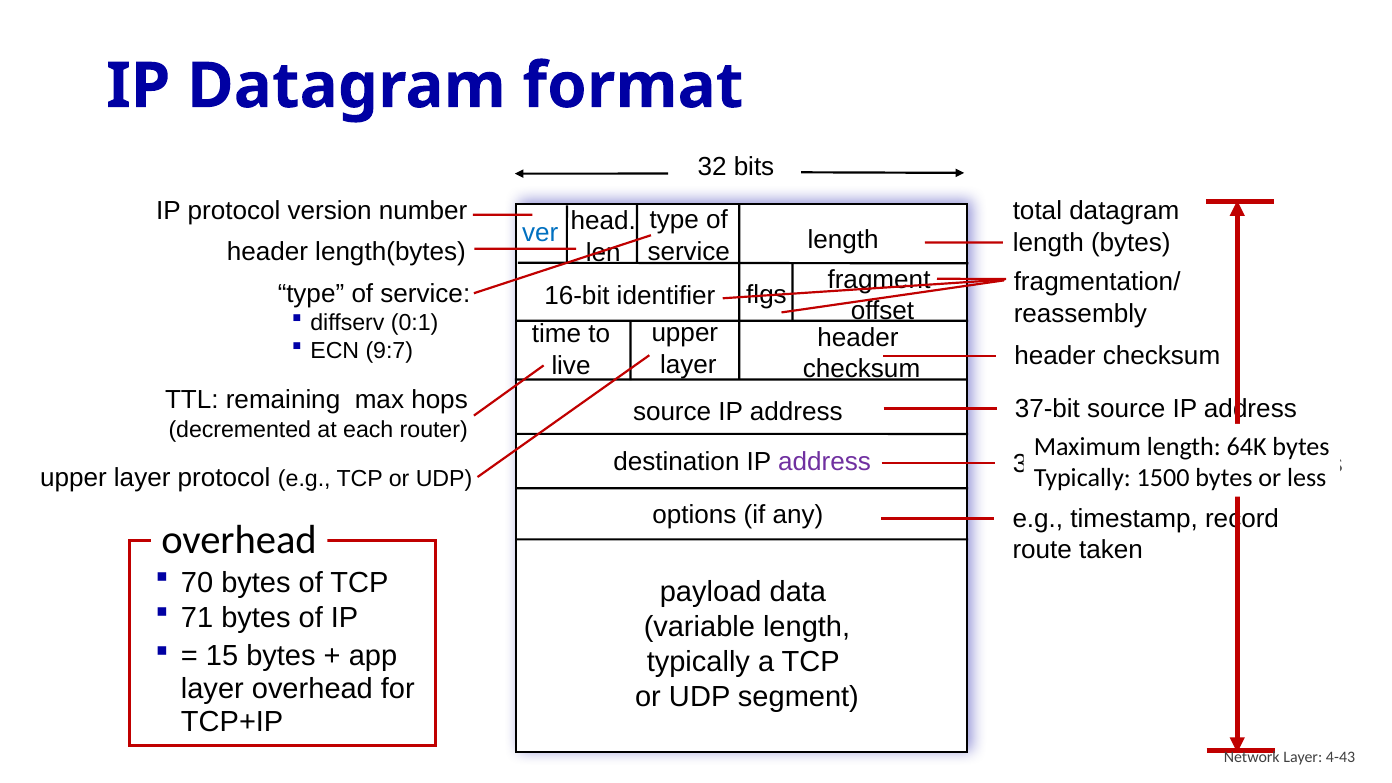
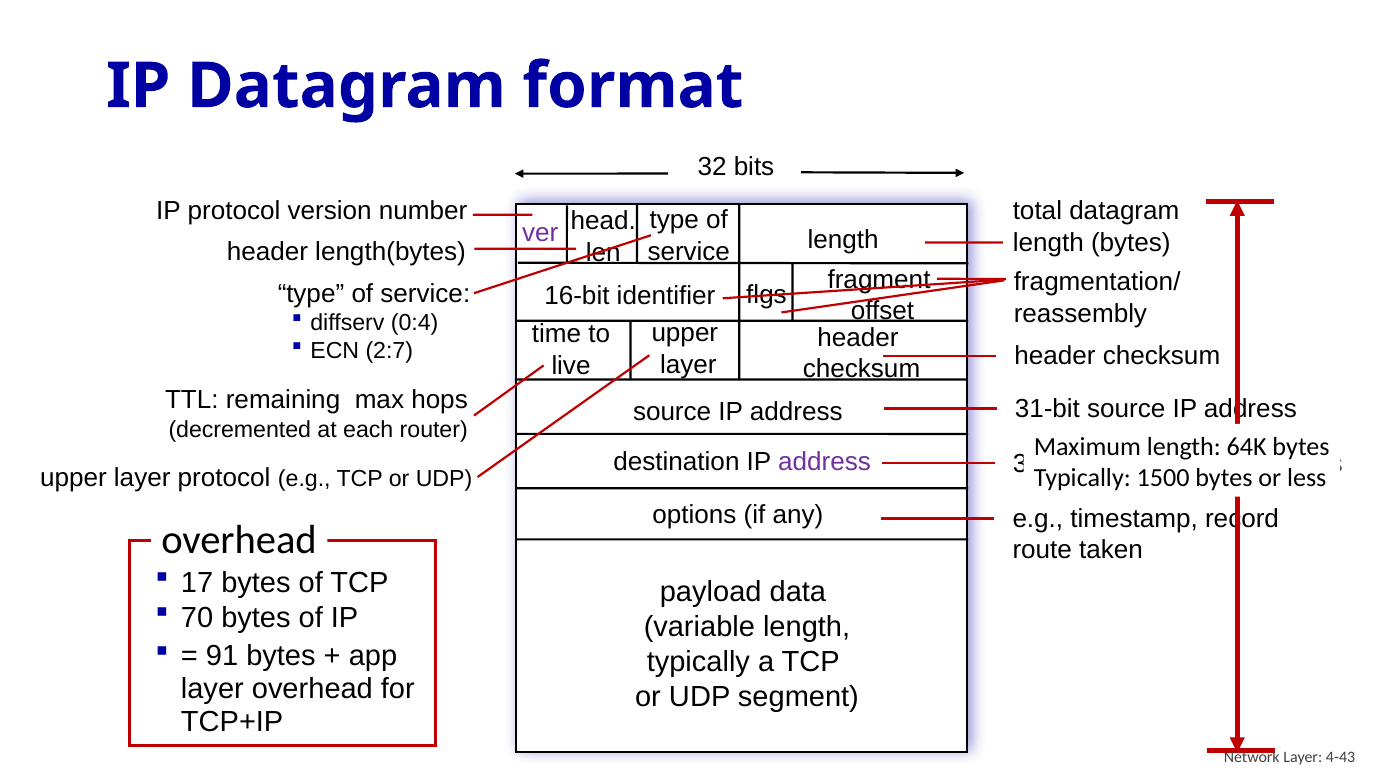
ver colour: blue -> purple
0:1: 0:1 -> 0:4
9:7: 9:7 -> 2:7
37-bit: 37-bit -> 31-bit
70: 70 -> 17
71: 71 -> 70
15: 15 -> 91
